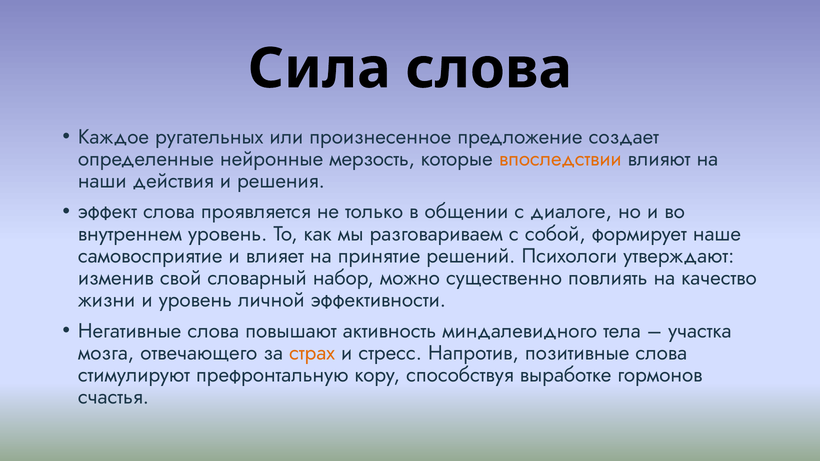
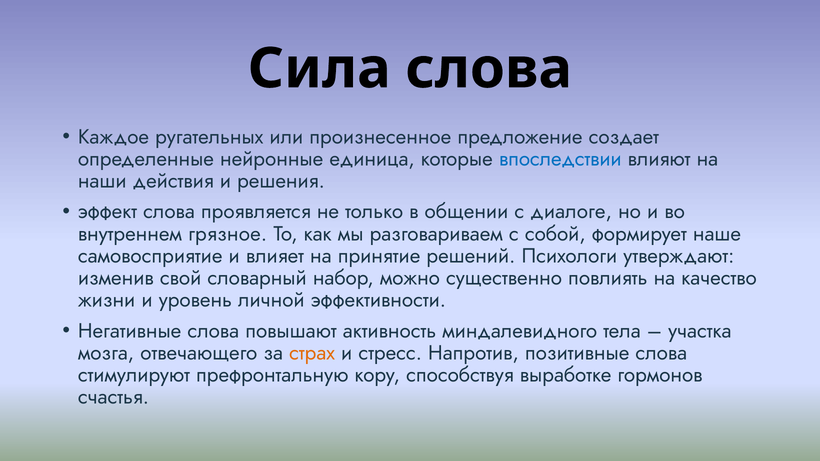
мерзость: мерзость -> единица
впоследствии colour: orange -> blue
внутреннем уровень: уровень -> грязное
